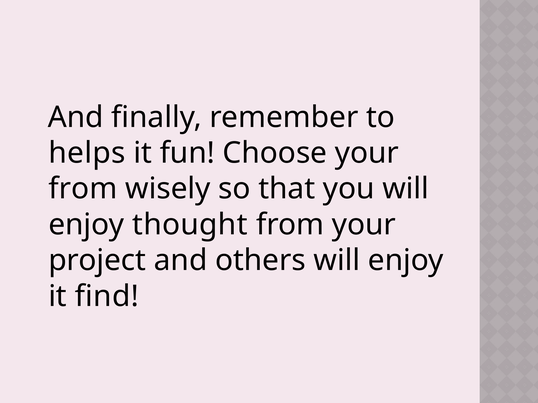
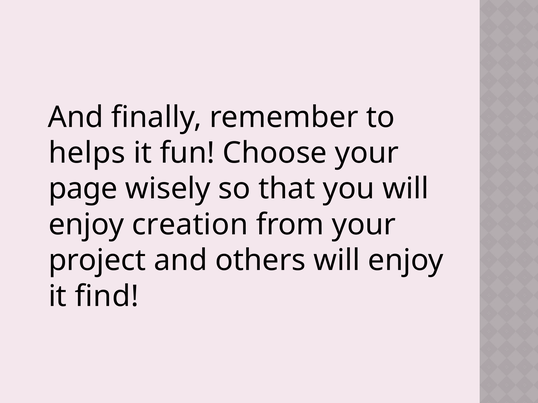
from at (83, 189): from -> page
thought: thought -> creation
